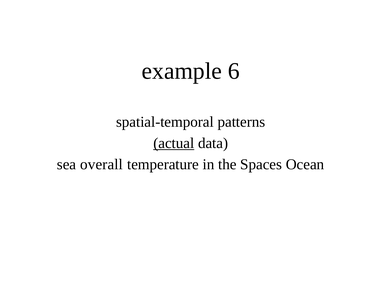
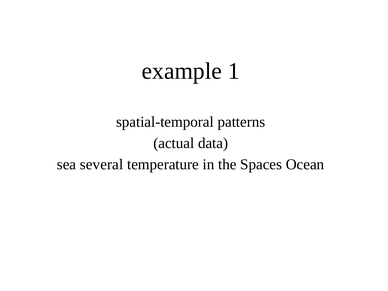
6: 6 -> 1
actual underline: present -> none
overall: overall -> several
